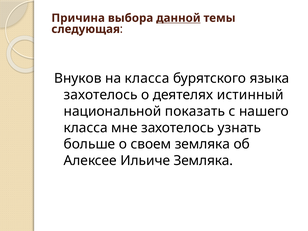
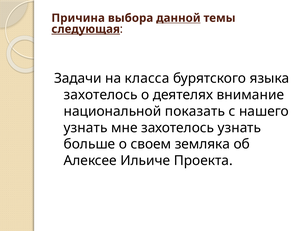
следующая underline: none -> present
Внуков: Внуков -> Задачи
истинный: истинный -> внимание
класса at (86, 128): класса -> узнать
Ильиче Земляка: Земляка -> Проекта
